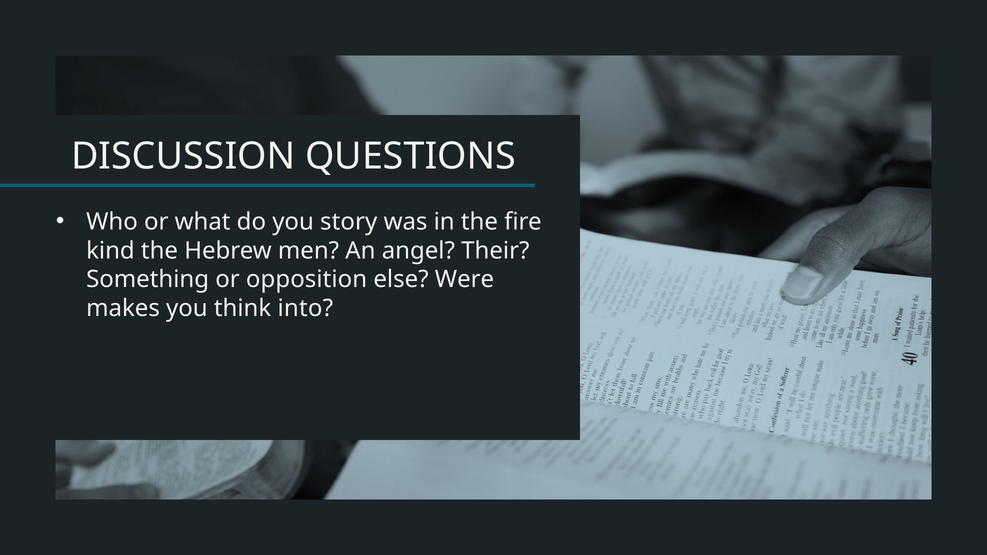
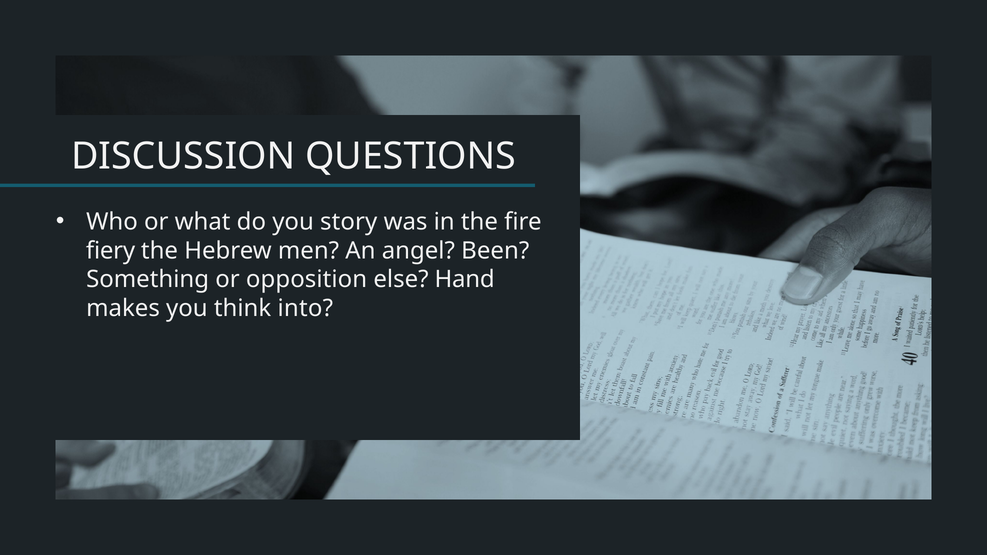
kind: kind -> fiery
Their: Their -> Been
Were: Were -> Hand
